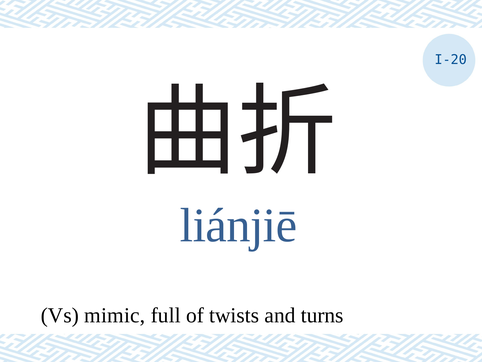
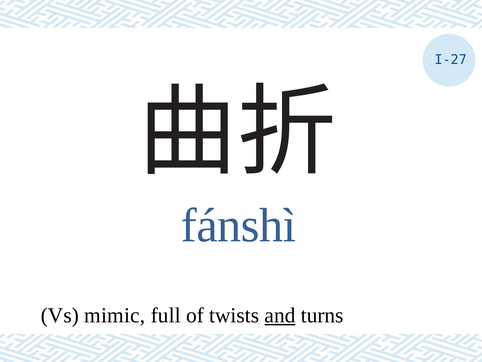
I-20: I-20 -> I-27
liánjiē: liánjiē -> fánshì
and underline: none -> present
